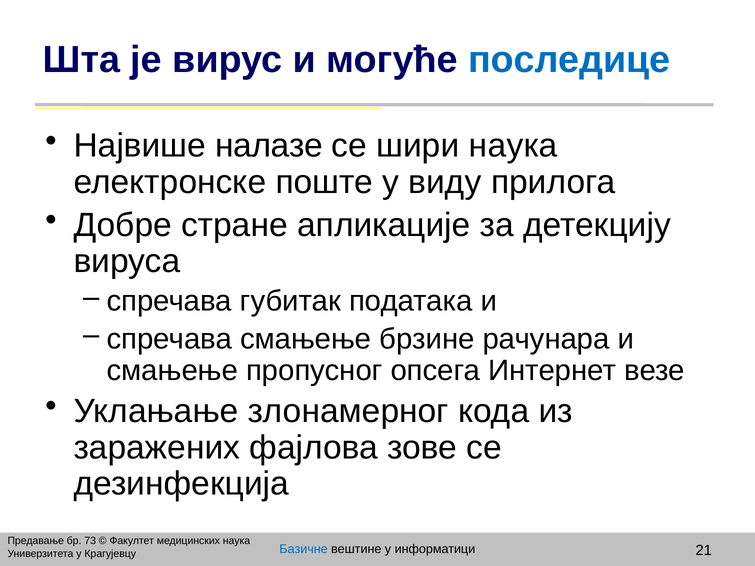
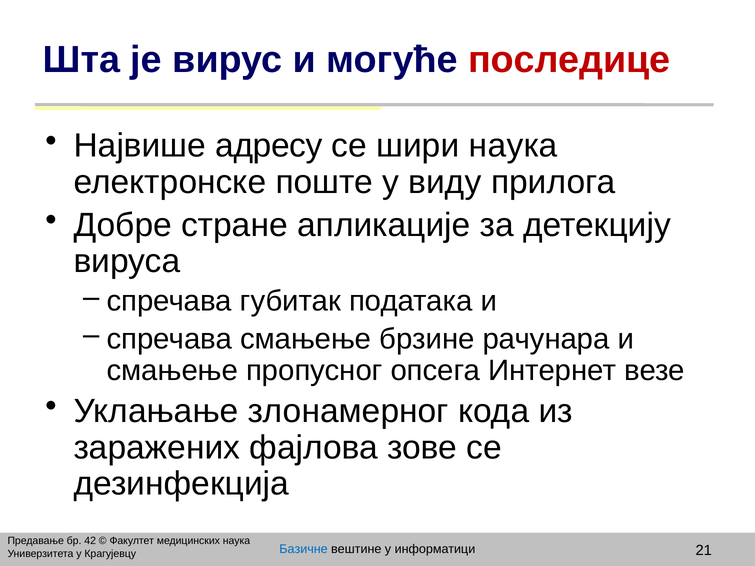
последице colour: blue -> red
налазе: налазе -> адресу
73: 73 -> 42
